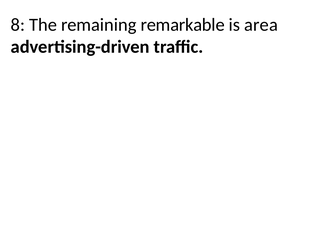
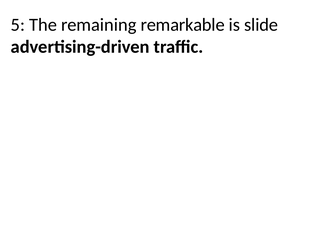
8: 8 -> 5
area: area -> slide
